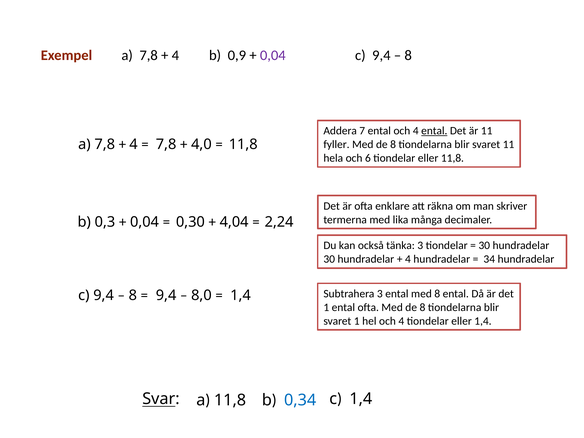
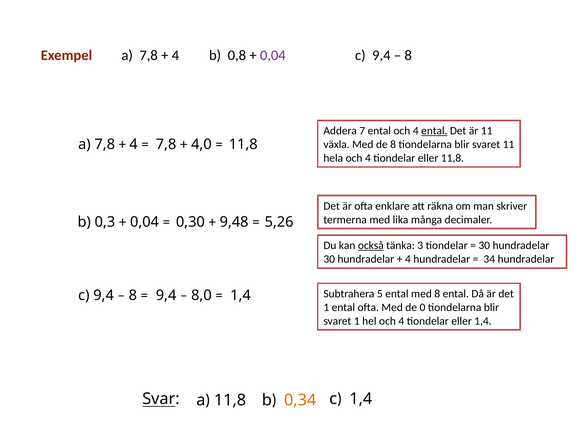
0,9: 0,9 -> 0,8
fyller: fyller -> växla
hela och 6: 6 -> 4
2,24: 2,24 -> 5,26
4,04: 4,04 -> 9,48
också underline: none -> present
Subtrahera 3: 3 -> 5
8 at (423, 307): 8 -> 0
0,34 colour: blue -> orange
